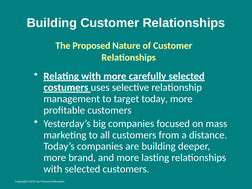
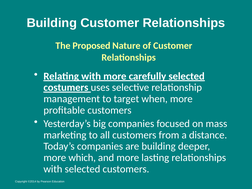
today: today -> when
brand: brand -> which
